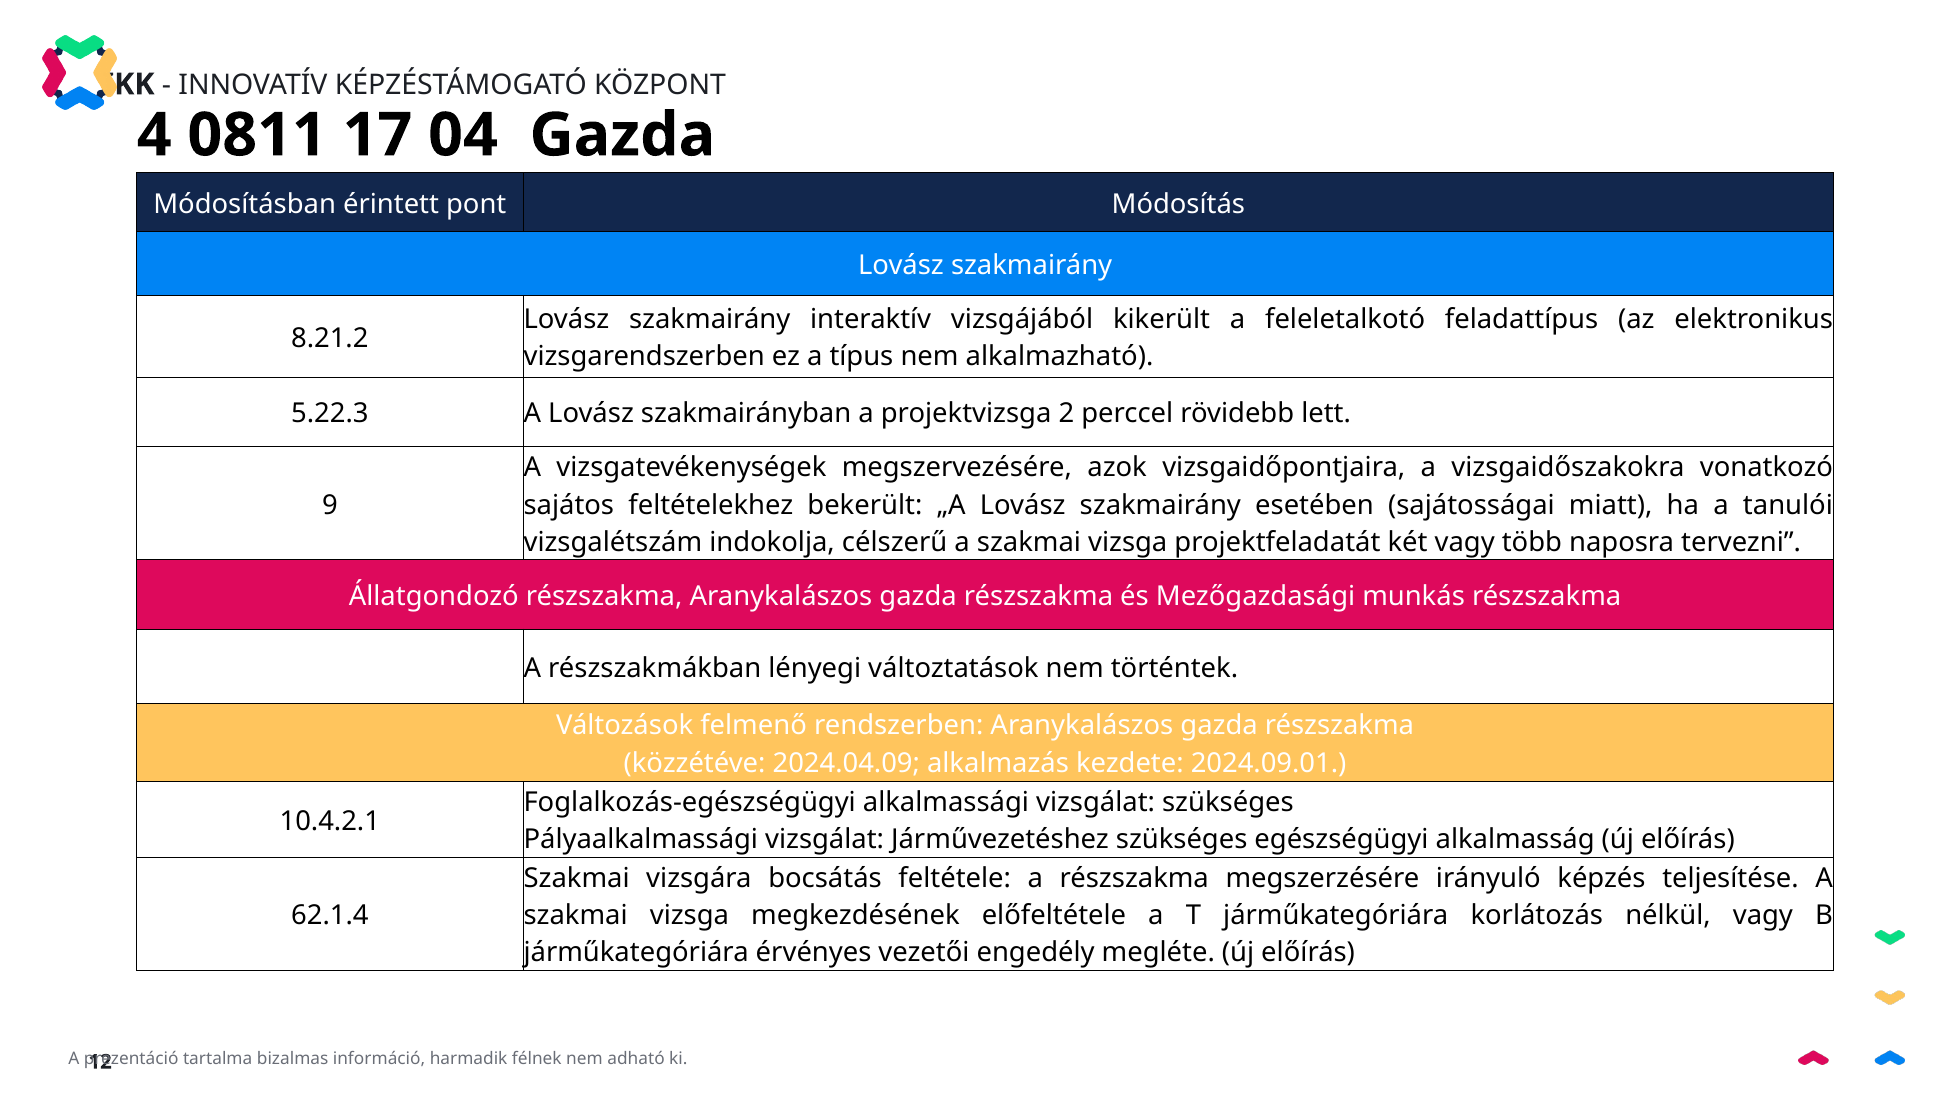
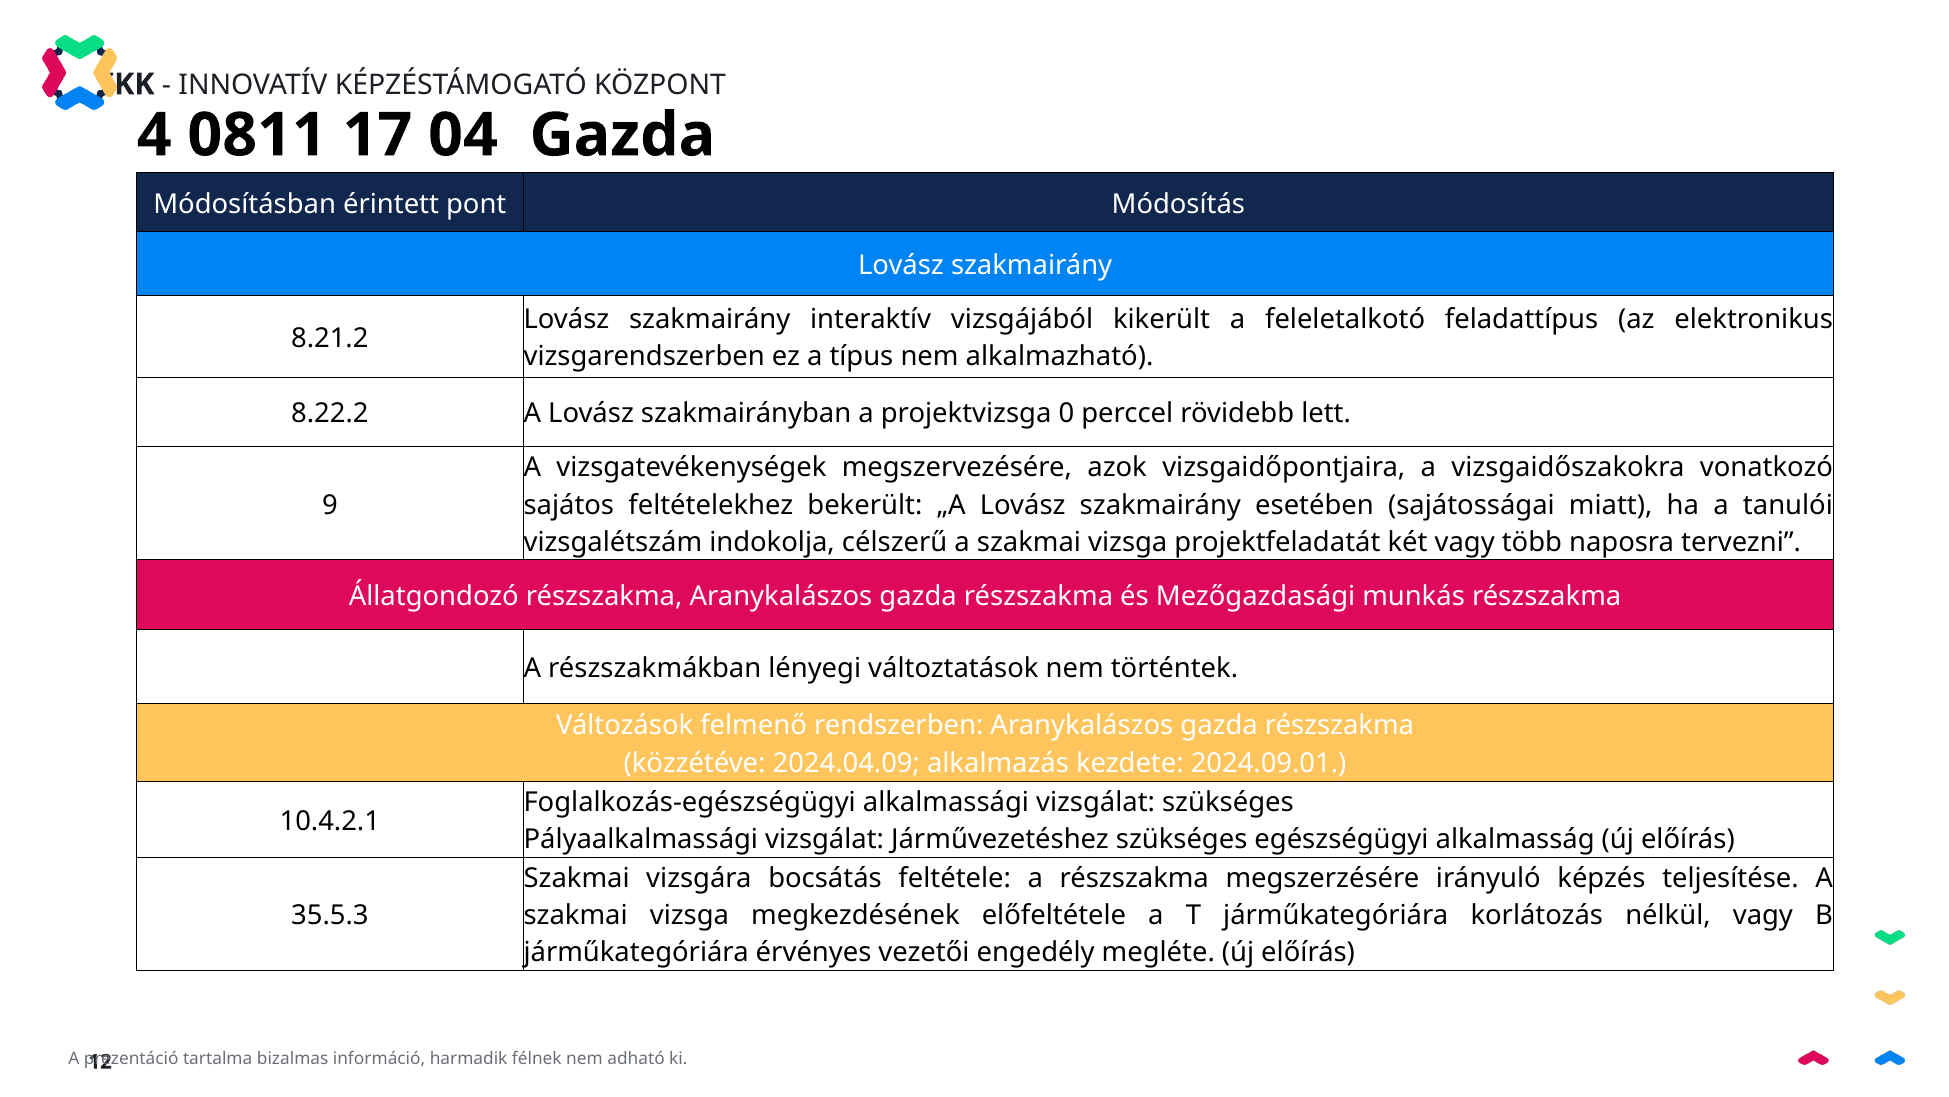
5.22.3: 5.22.3 -> 8.22.2
2: 2 -> 0
62.1.4: 62.1.4 -> 35.5.3
